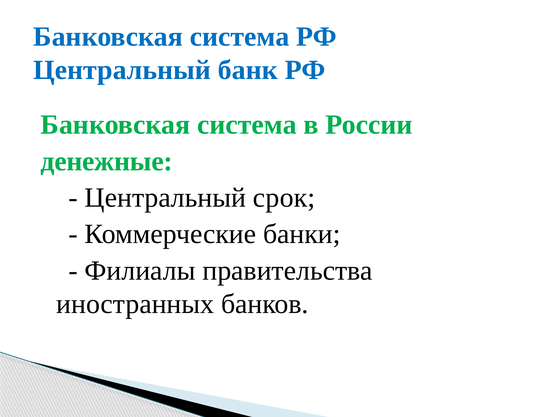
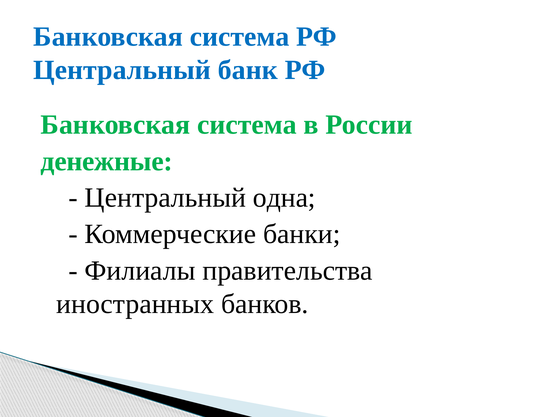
срок: срок -> одна
